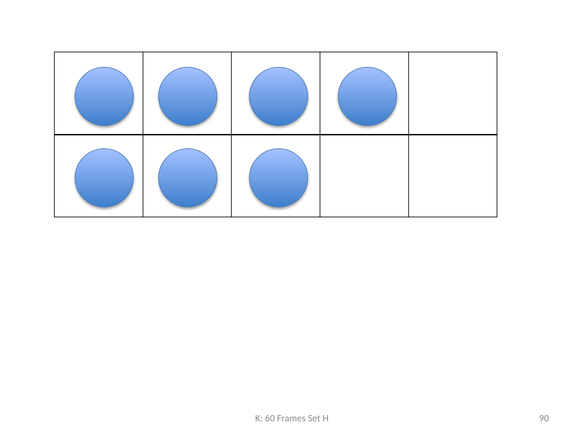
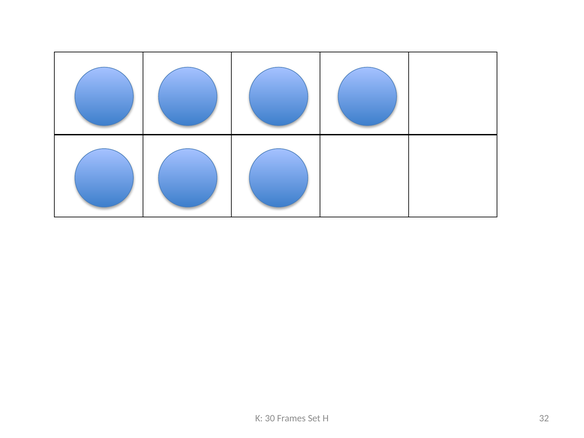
60: 60 -> 30
90: 90 -> 32
